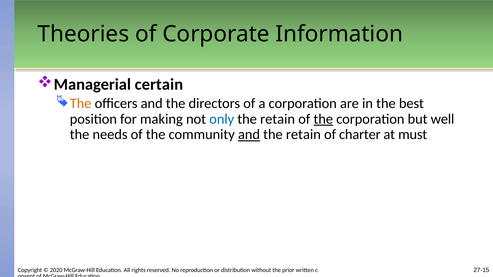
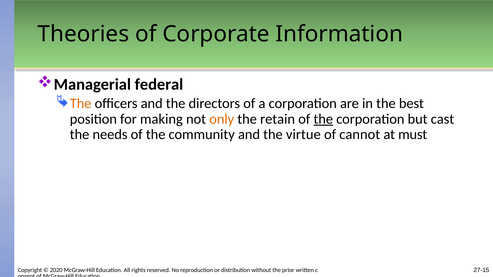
certain: certain -> federal
only colour: blue -> orange
well: well -> cast
and at (249, 135) underline: present -> none
retain at (303, 135): retain -> virtue
charter: charter -> cannot
